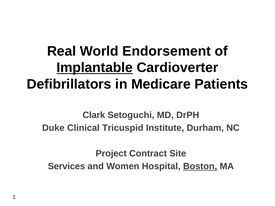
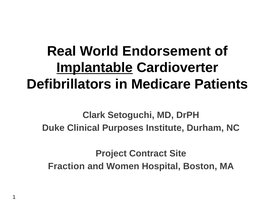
Tricuspid: Tricuspid -> Purposes
Services: Services -> Fraction
Boston underline: present -> none
